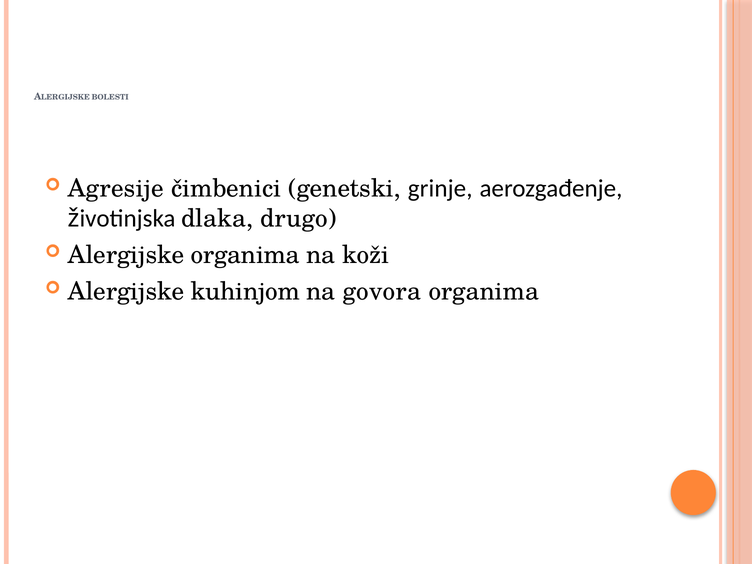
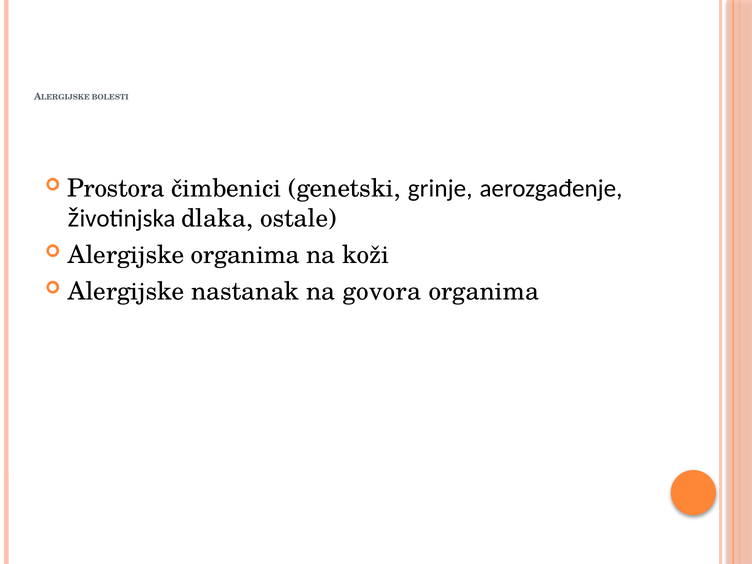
Agresije: Agresije -> Prostora
drugo: drugo -> ostale
kuhinjom: kuhinjom -> nastanak
